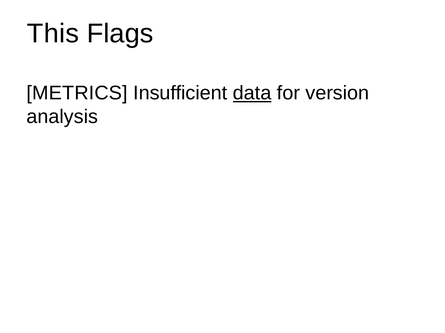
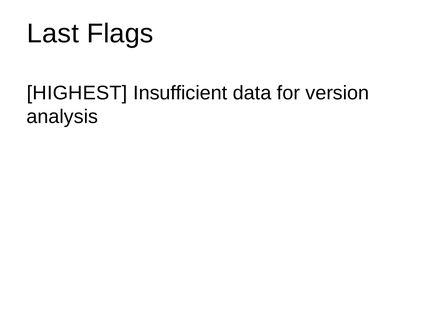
This: This -> Last
METRICS: METRICS -> HIGHEST
data underline: present -> none
